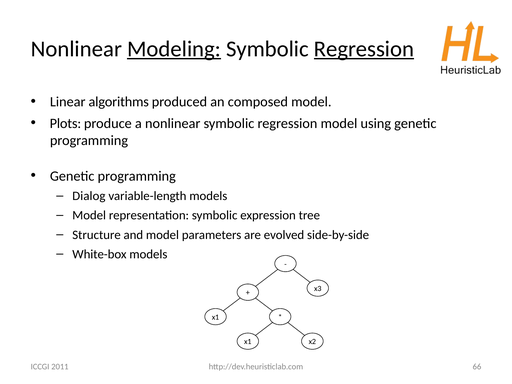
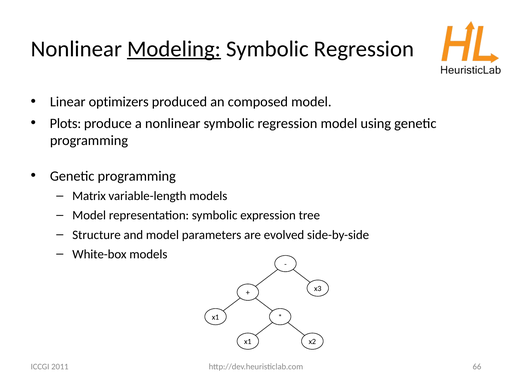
Regression at (364, 49) underline: present -> none
algorithms: algorithms -> optimizers
Dialog: Dialog -> Matrix
